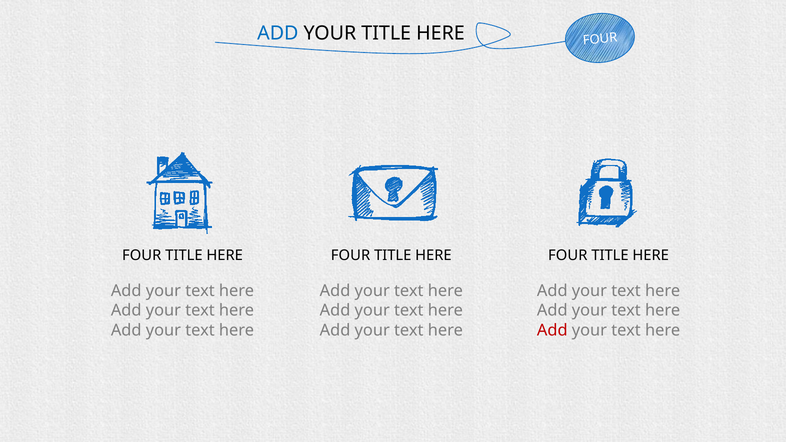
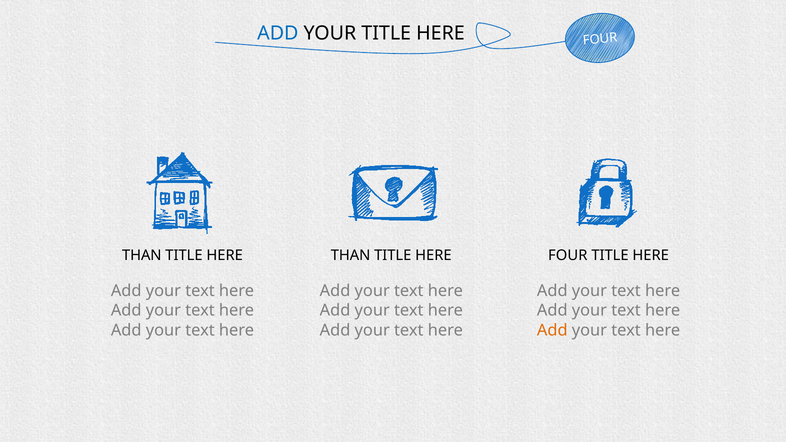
FOUR at (142, 255): FOUR -> THAN
FOUR at (351, 255): FOUR -> THAN
Add at (552, 330) colour: red -> orange
